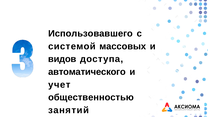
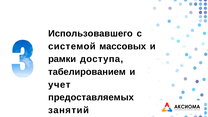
видов: видов -> рамки
автоматического: автоматического -> табелированием
общественностью: общественностью -> предоставляемых
